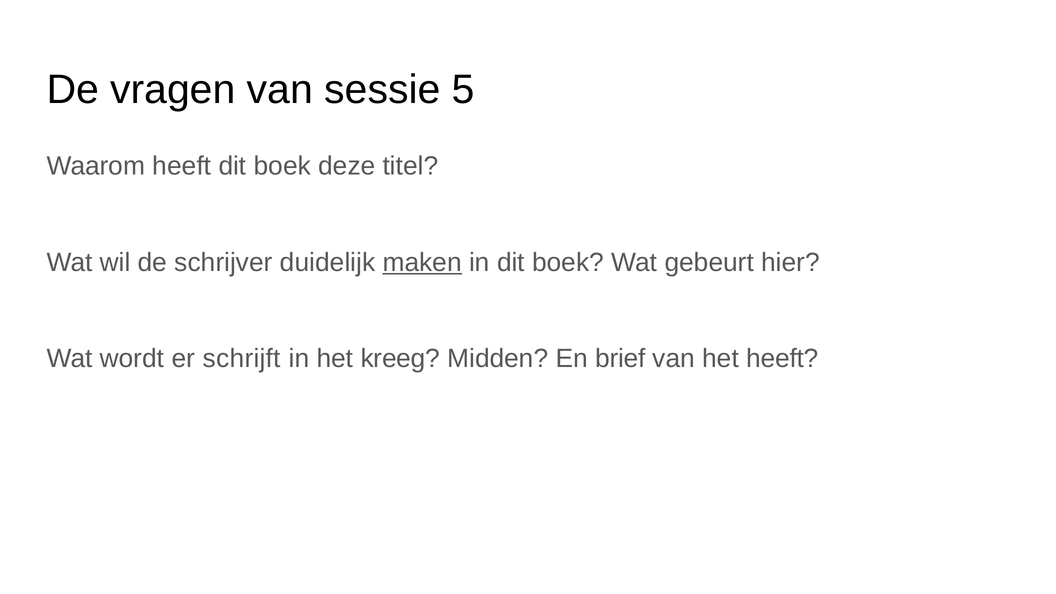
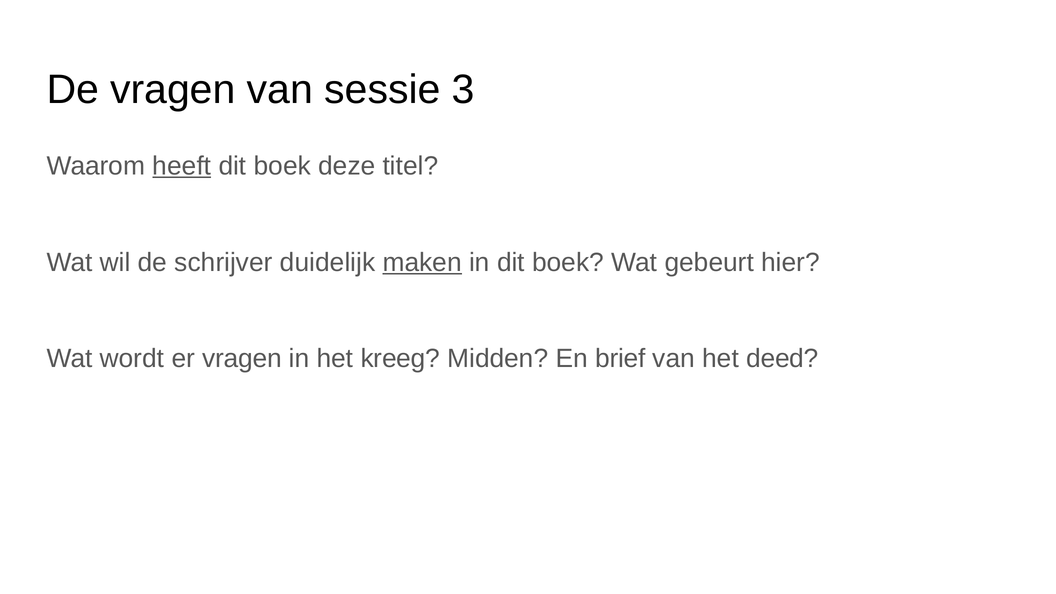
5: 5 -> 3
heeft at (182, 166) underline: none -> present
er schrijft: schrijft -> vragen
het heeft: heeft -> deed
